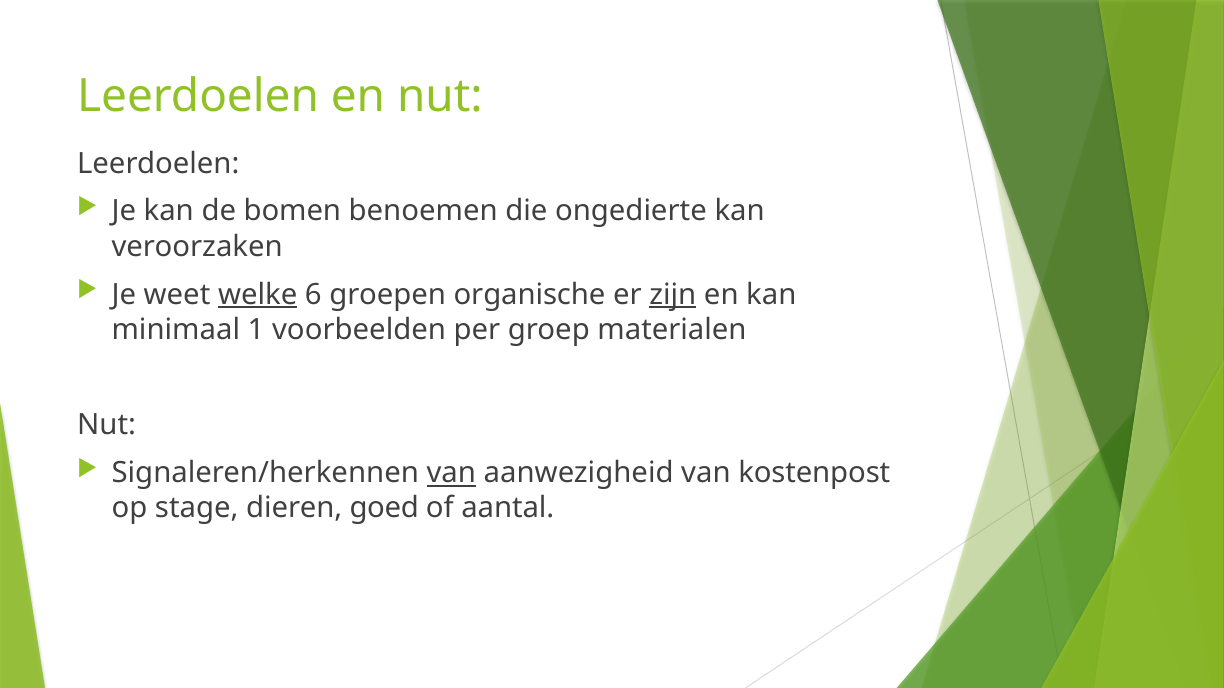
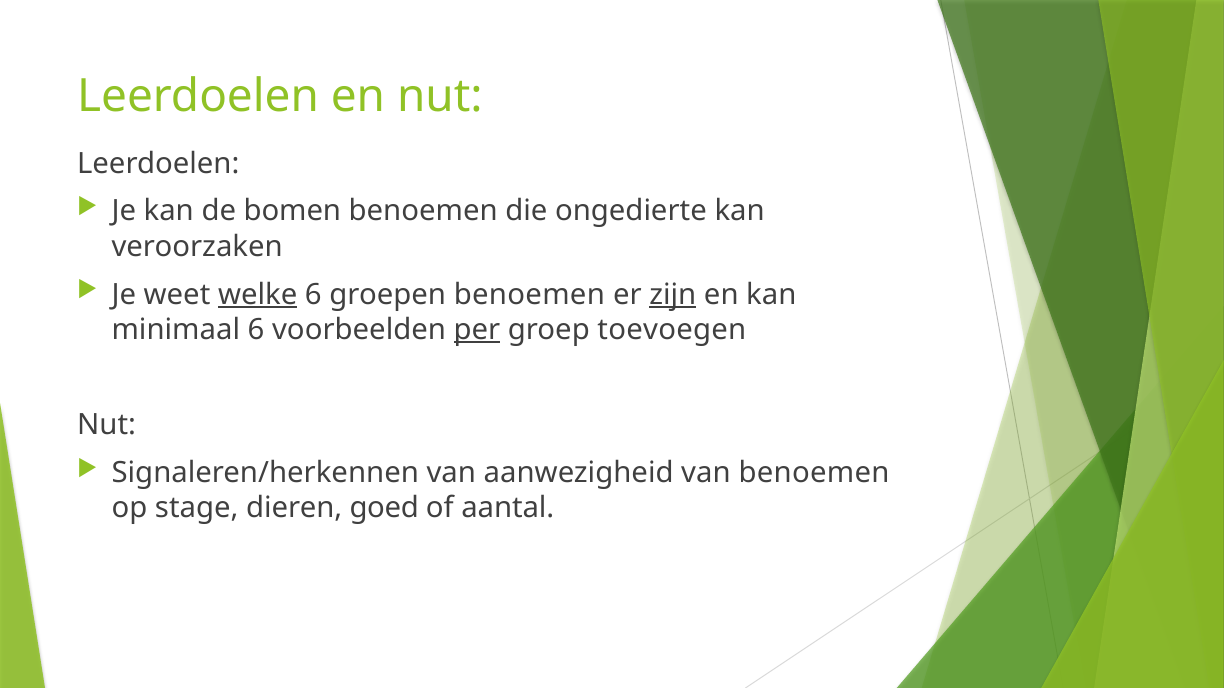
groepen organische: organische -> benoemen
minimaal 1: 1 -> 6
per underline: none -> present
materialen: materialen -> toevoegen
van at (451, 474) underline: present -> none
van kostenpost: kostenpost -> benoemen
